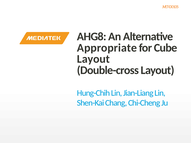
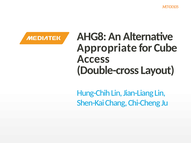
Layout at (93, 59): Layout -> Access
